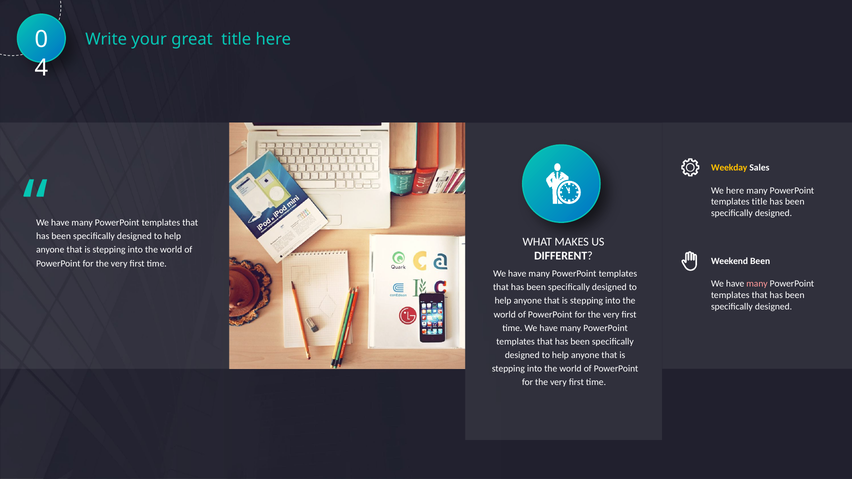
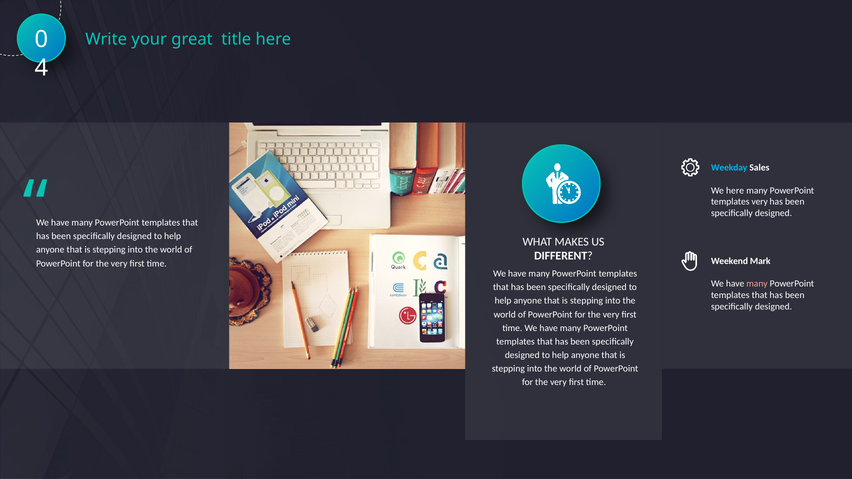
Weekday colour: yellow -> light blue
templates title: title -> very
Weekend Been: Been -> Mark
